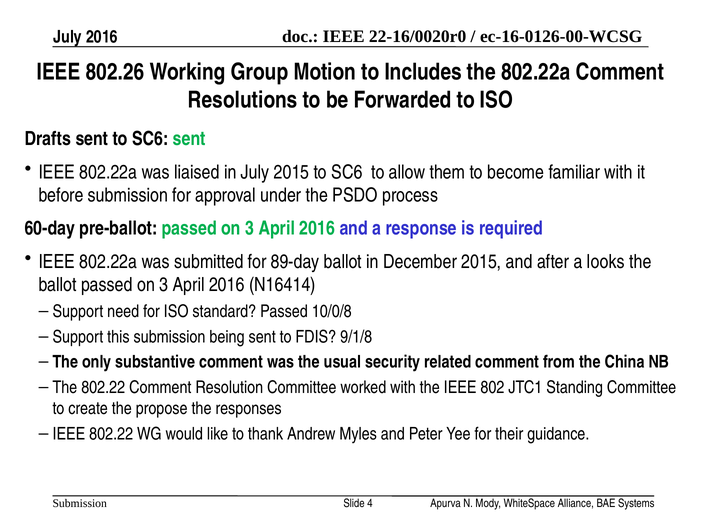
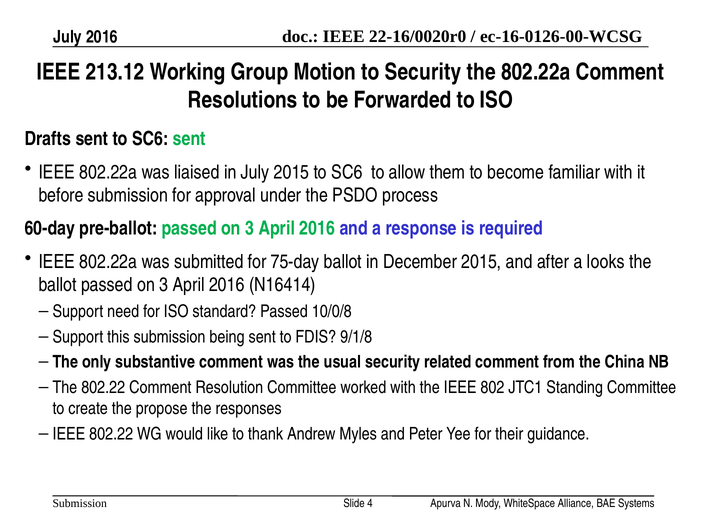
802.26: 802.26 -> 213.12
to Includes: Includes -> Security
89-day: 89-day -> 75-day
